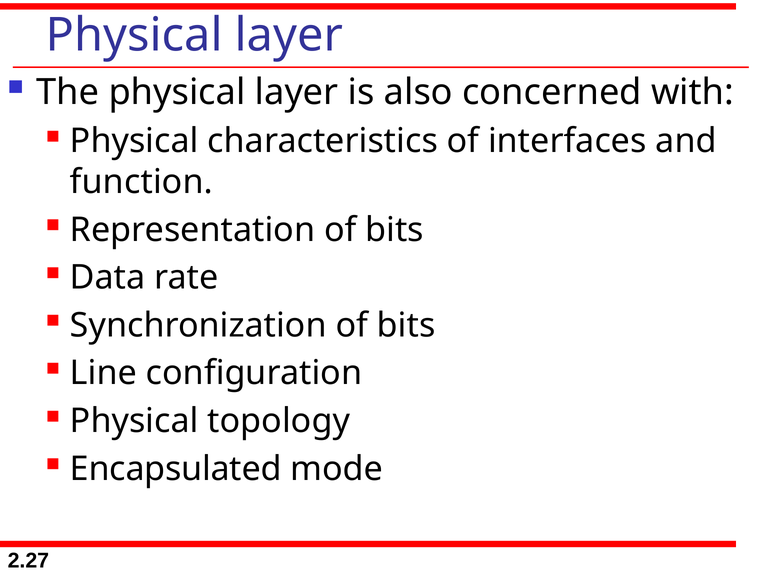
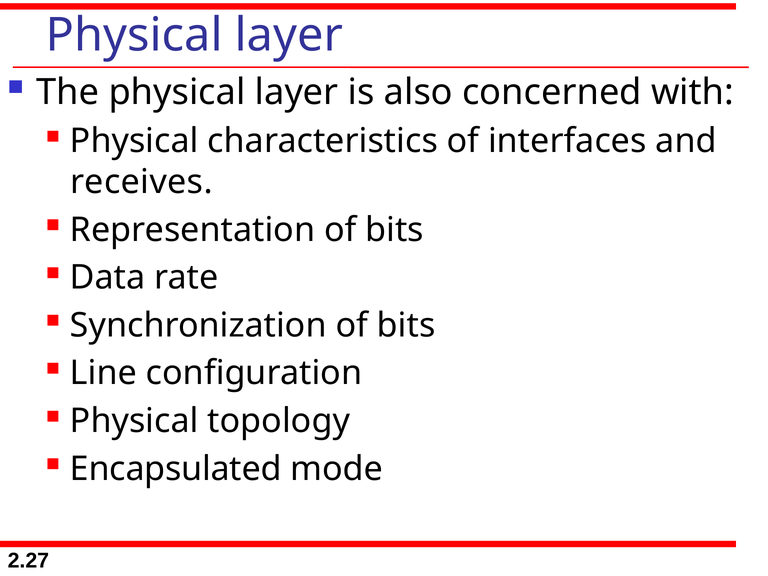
function: function -> receives
